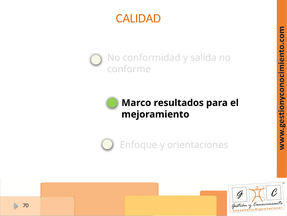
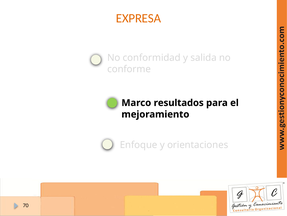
CALIDAD: CALIDAD -> EXPRESA
